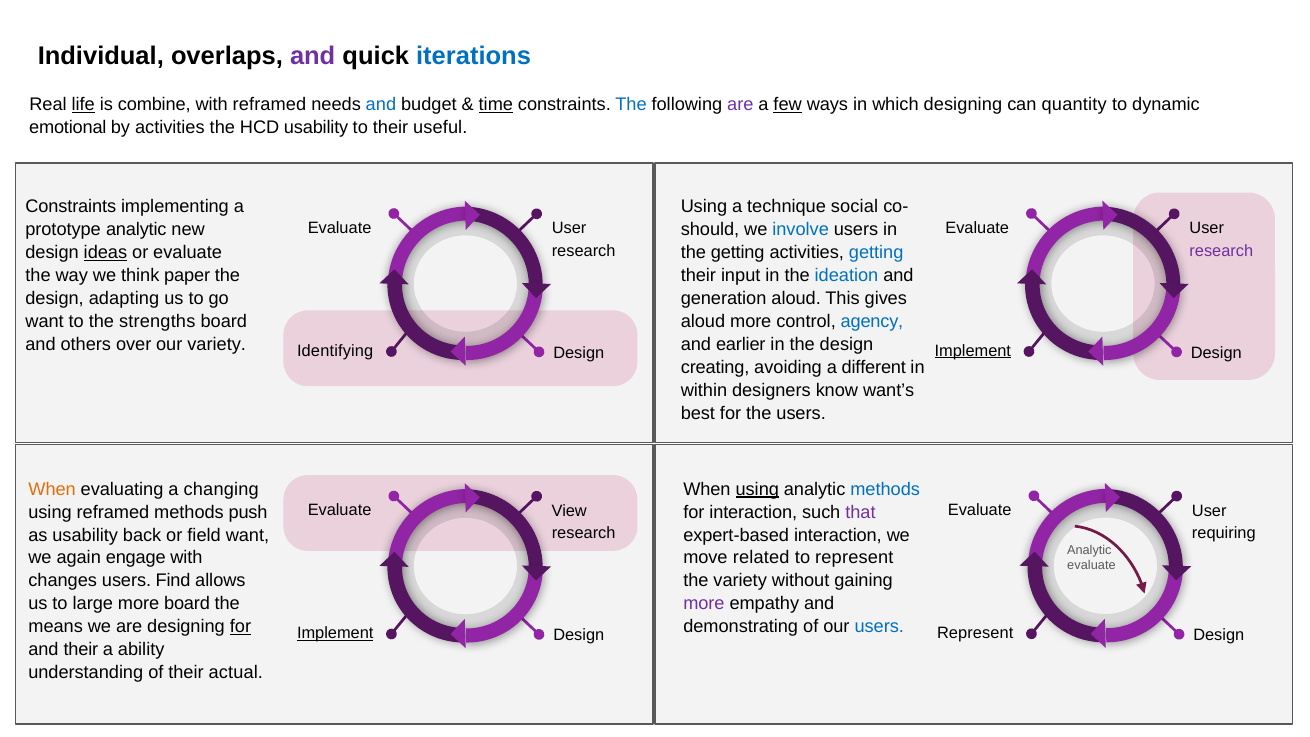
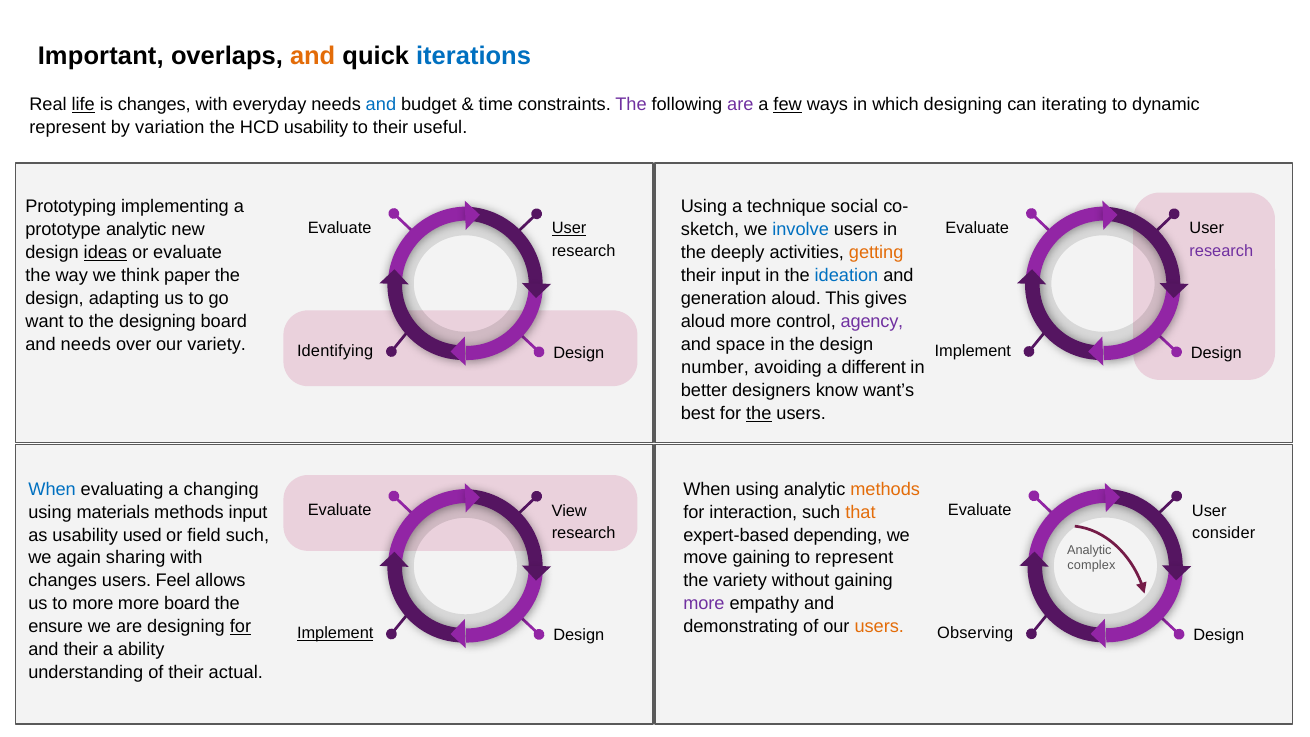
Individual: Individual -> Important
and at (313, 56) colour: purple -> orange
is combine: combine -> changes
with reframed: reframed -> everyday
time underline: present -> none
The at (631, 104) colour: blue -> purple
quantity: quantity -> iterating
emotional at (68, 127): emotional -> represent
by activities: activities -> variation
Constraints at (71, 207): Constraints -> Prototyping
User at (569, 228) underline: none -> present
should: should -> sketch
the getting: getting -> deeply
getting at (876, 253) colour: blue -> orange
agency colour: blue -> purple
the strengths: strengths -> designing
earlier: earlier -> space
and others: others -> needs
Implement at (973, 351) underline: present -> none
creating: creating -> number
within: within -> better
the at (759, 413) underline: none -> present
When at (52, 489) colour: orange -> blue
using at (757, 489) underline: present -> none
methods at (885, 489) colour: blue -> orange
using reframed: reframed -> materials
methods push: push -> input
that colour: purple -> orange
requiring: requiring -> consider
back: back -> used
field want: want -> such
expert-based interaction: interaction -> depending
engage: engage -> sharing
move related: related -> gaining
evaluate at (1091, 565): evaluate -> complex
Find: Find -> Feel
to large: large -> more
means: means -> ensure
users at (879, 627) colour: blue -> orange
Represent at (975, 633): Represent -> Observing
